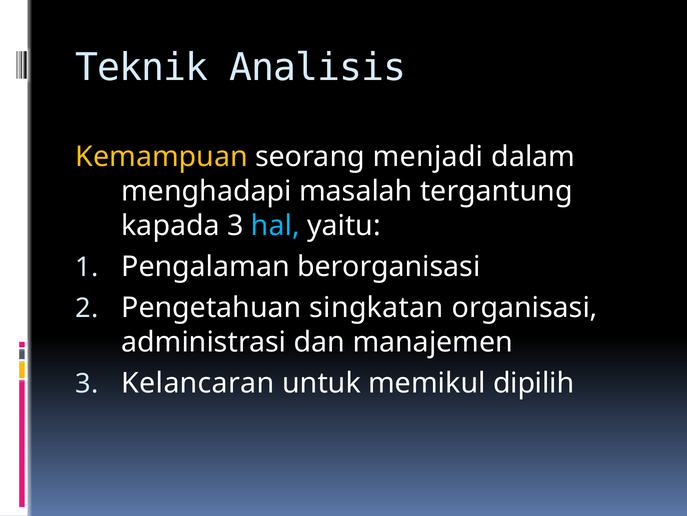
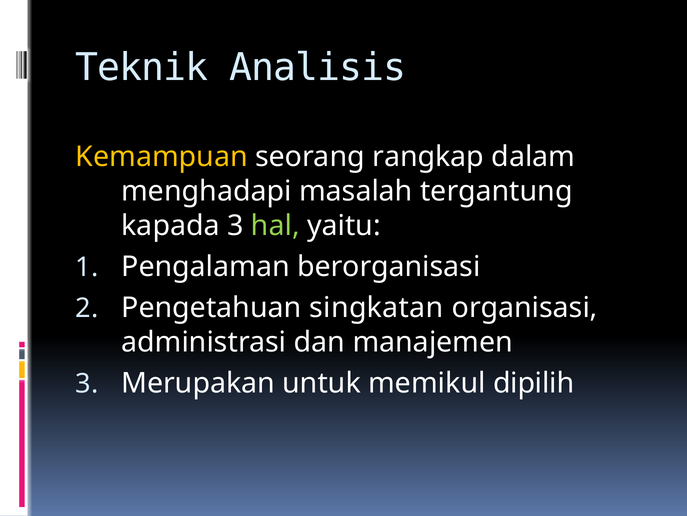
menjadi: menjadi -> rangkap
hal colour: light blue -> light green
Kelancaran: Kelancaran -> Merupakan
